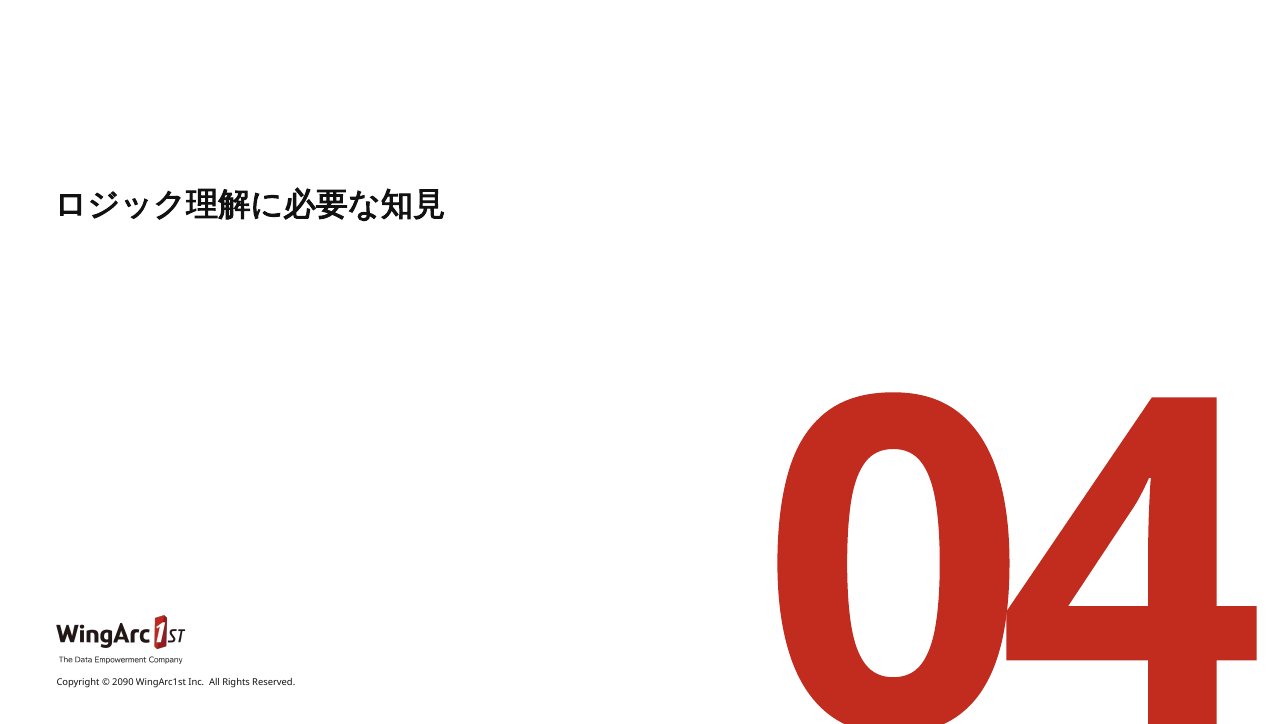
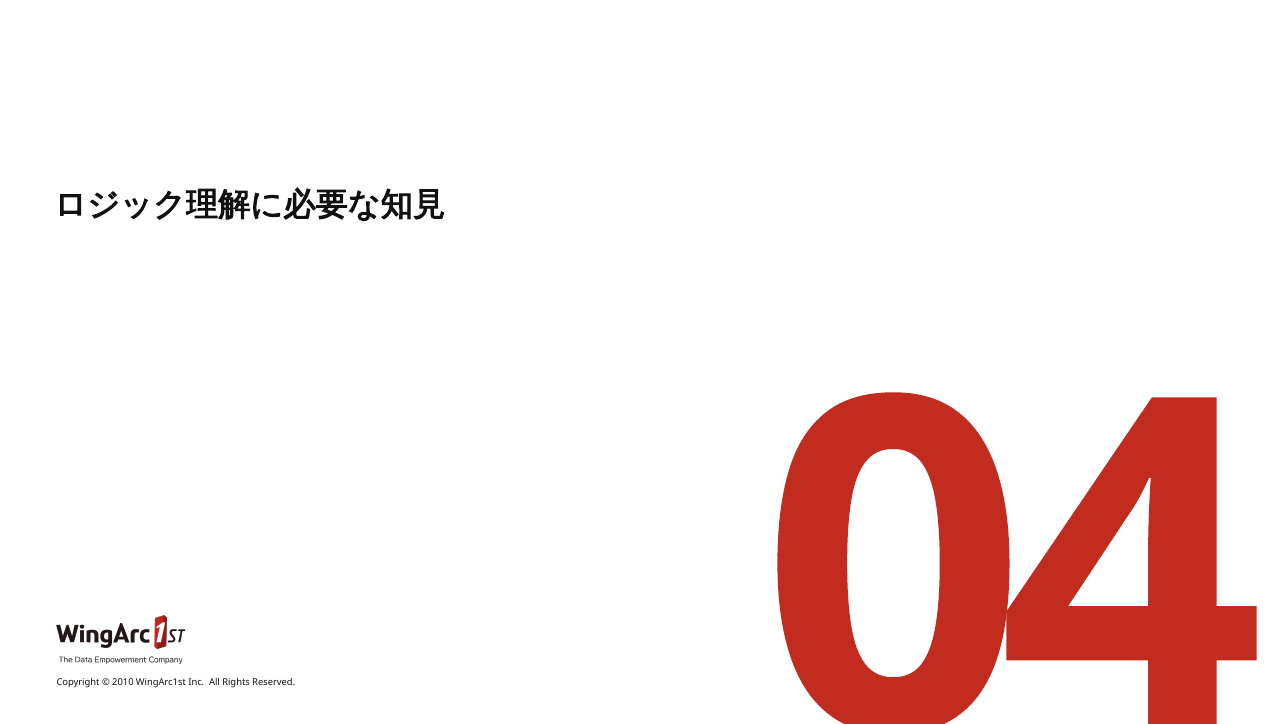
2090: 2090 -> 2010
